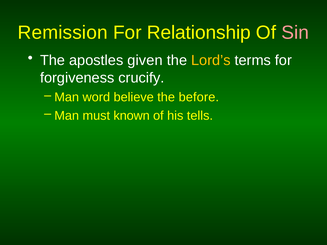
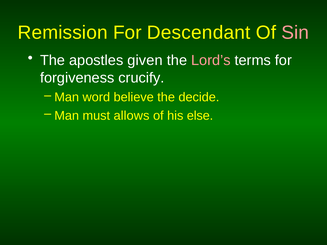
Relationship: Relationship -> Descendant
Lord’s colour: yellow -> pink
before: before -> decide
known: known -> allows
tells: tells -> else
